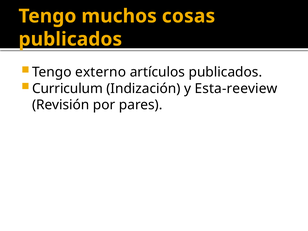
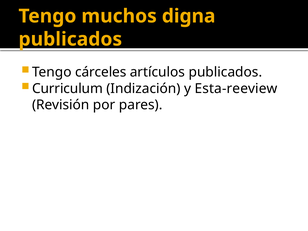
cosas: cosas -> digna
externo: externo -> cárceles
